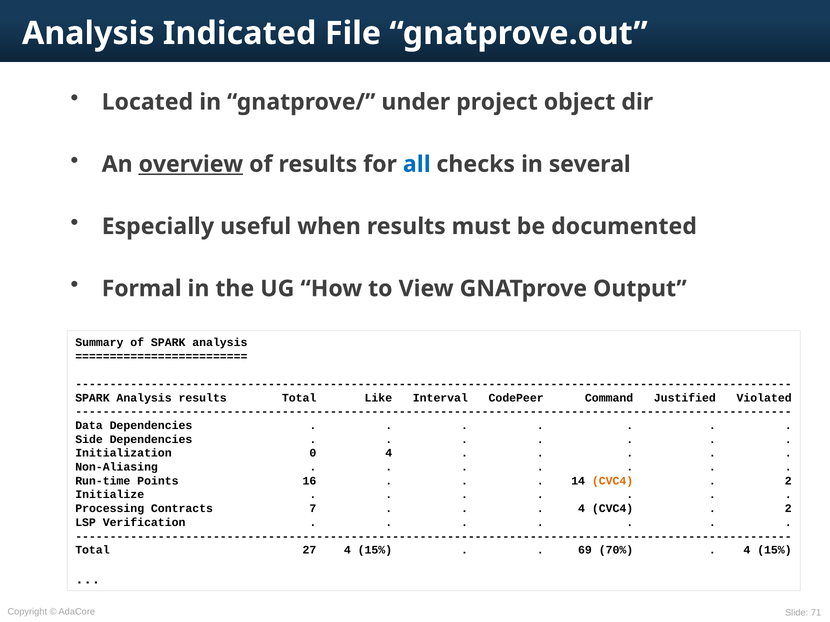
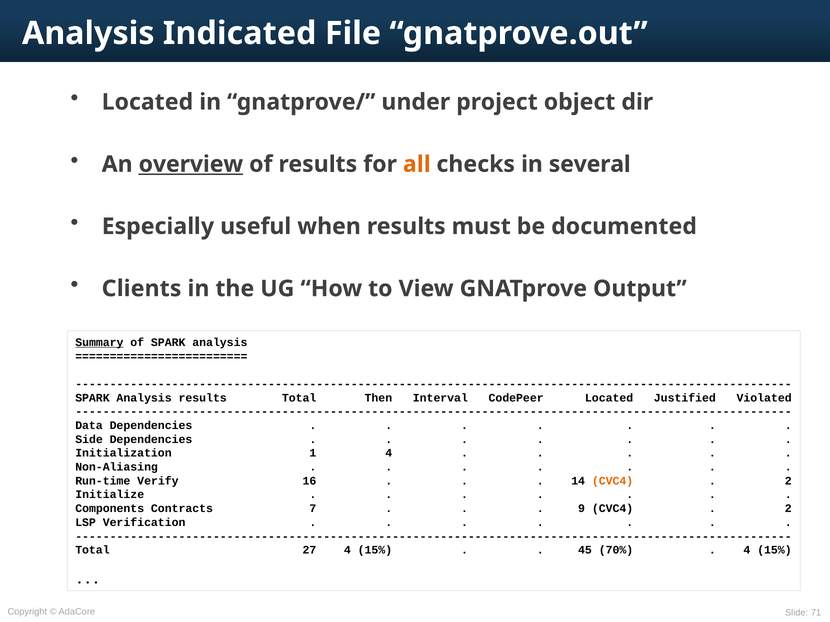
all colour: blue -> orange
Formal: Formal -> Clients
Summary underline: none -> present
Like: Like -> Then
CodePeer Command: Command -> Located
0: 0 -> 1
Points: Points -> Verify
Processing: Processing -> Components
4 at (582, 509): 4 -> 9
69: 69 -> 45
